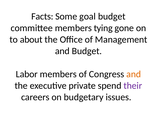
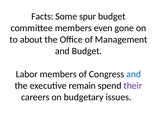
goal: goal -> spur
tying: tying -> even
and at (134, 74) colour: orange -> blue
private: private -> remain
